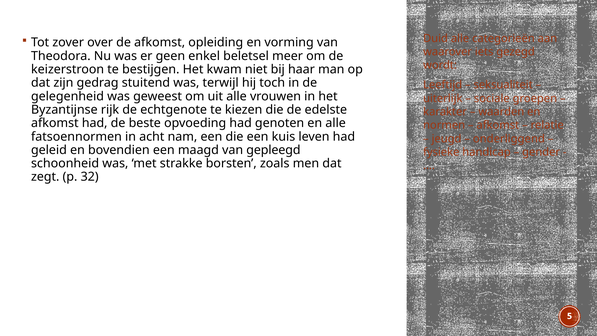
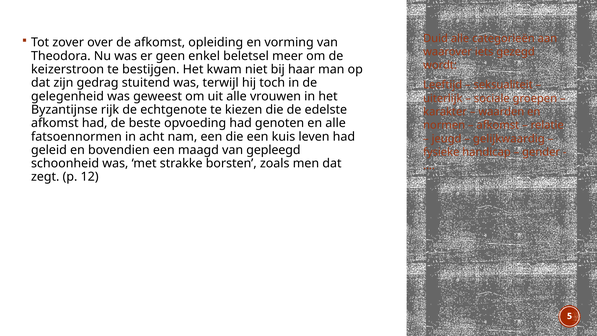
onderliggend: onderliggend -> gelijkwaardig
32: 32 -> 12
